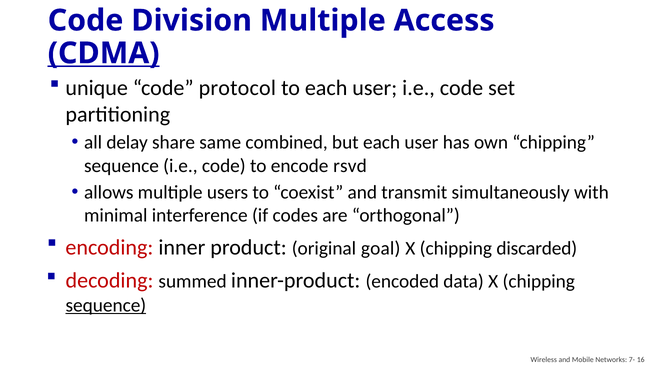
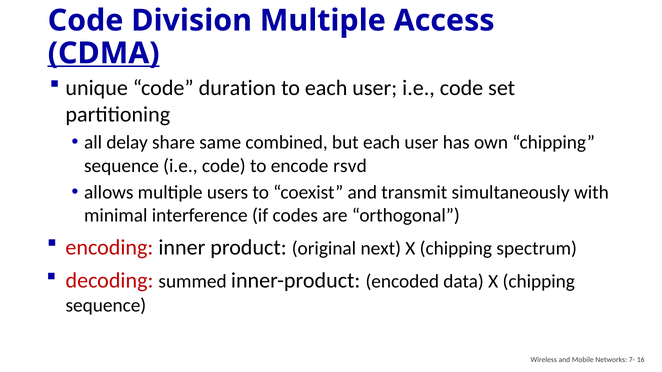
protocol: protocol -> duration
goal: goal -> next
discarded: discarded -> spectrum
sequence at (106, 306) underline: present -> none
